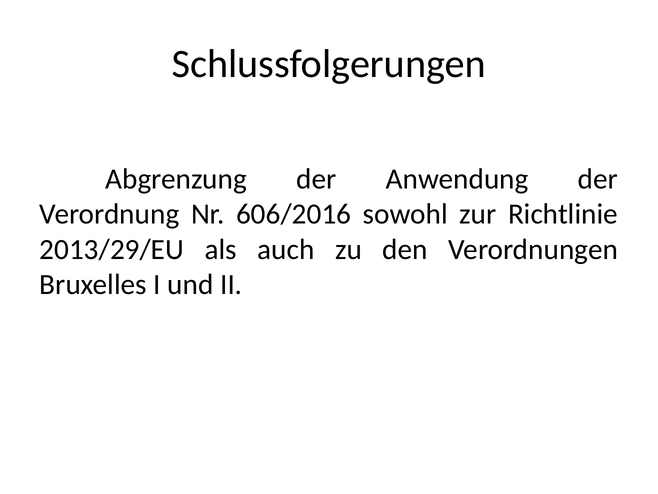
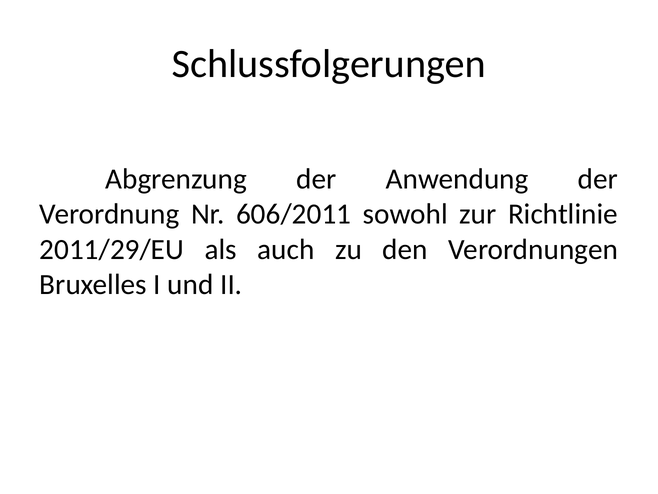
606/2016: 606/2016 -> 606/2011
2013/29/EU: 2013/29/EU -> 2011/29/EU
